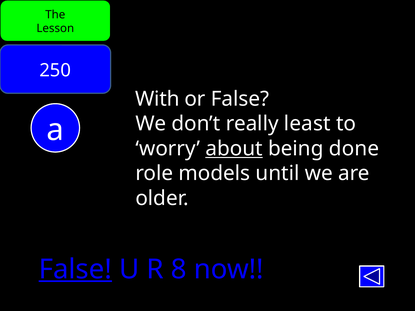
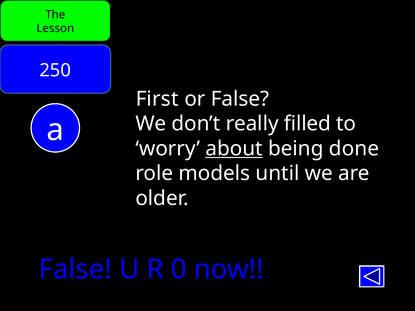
With: With -> First
least: least -> filled
False at (75, 270) underline: present -> none
8: 8 -> 0
